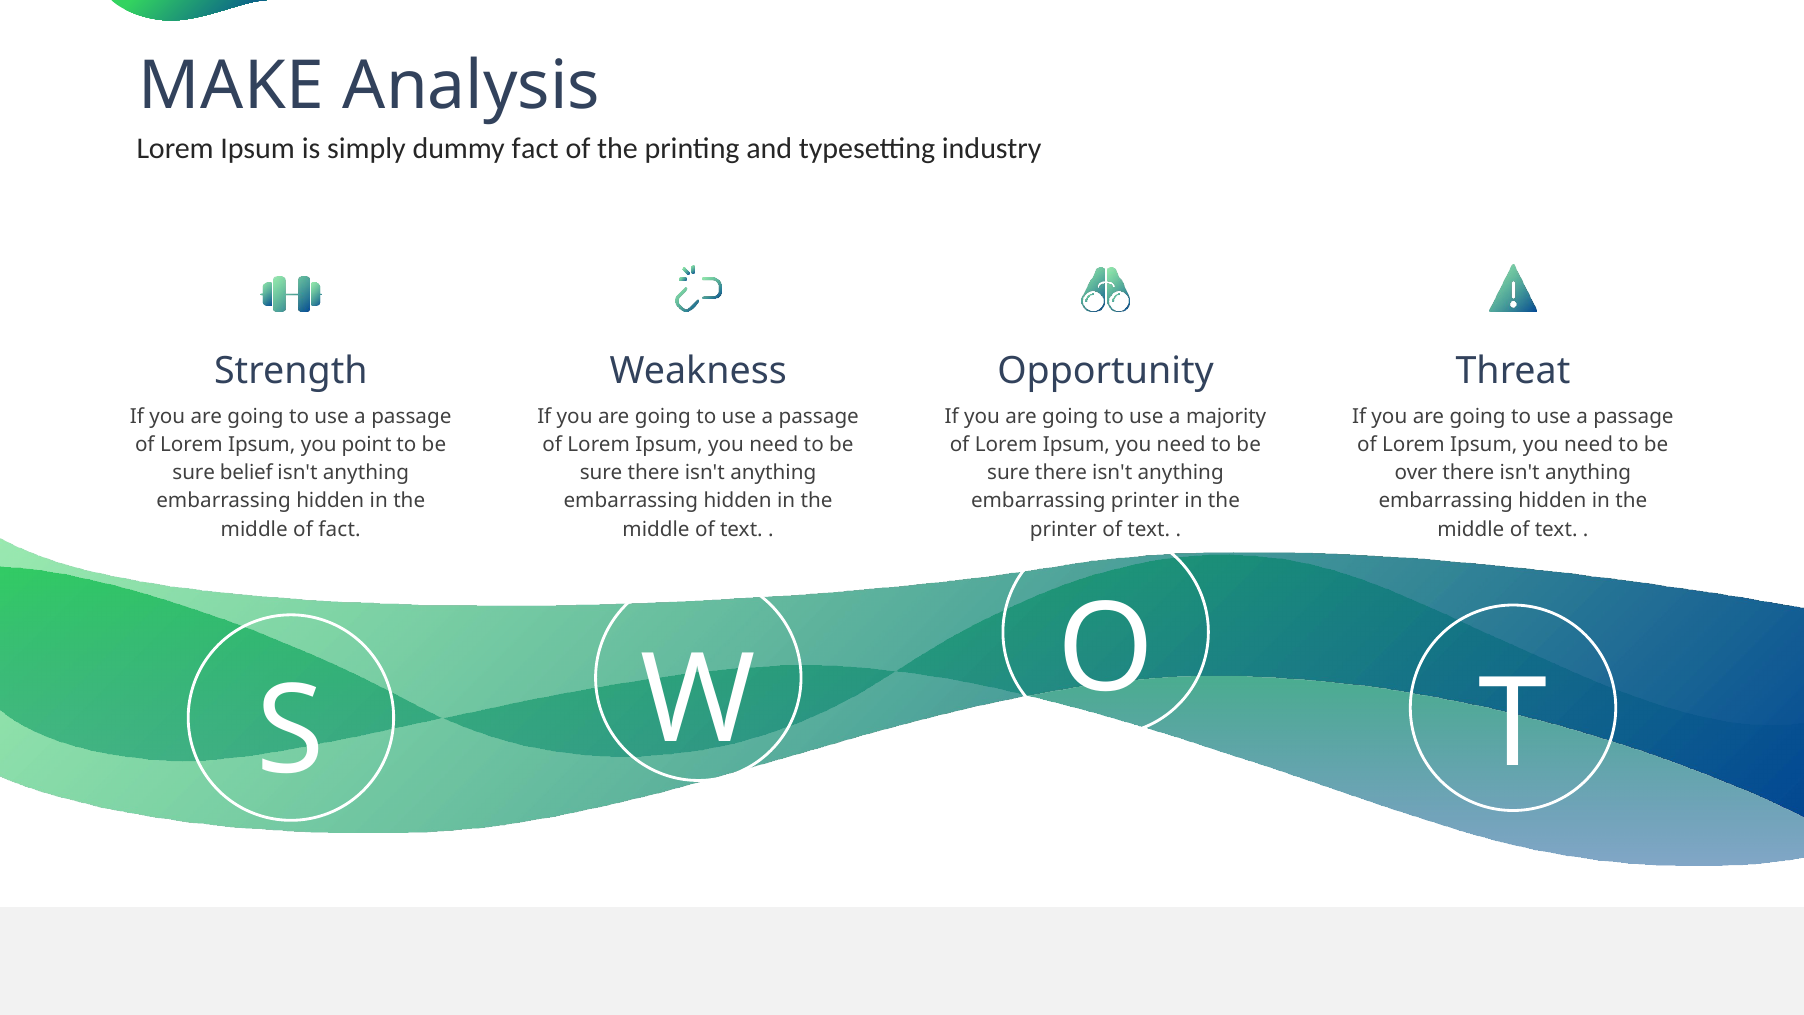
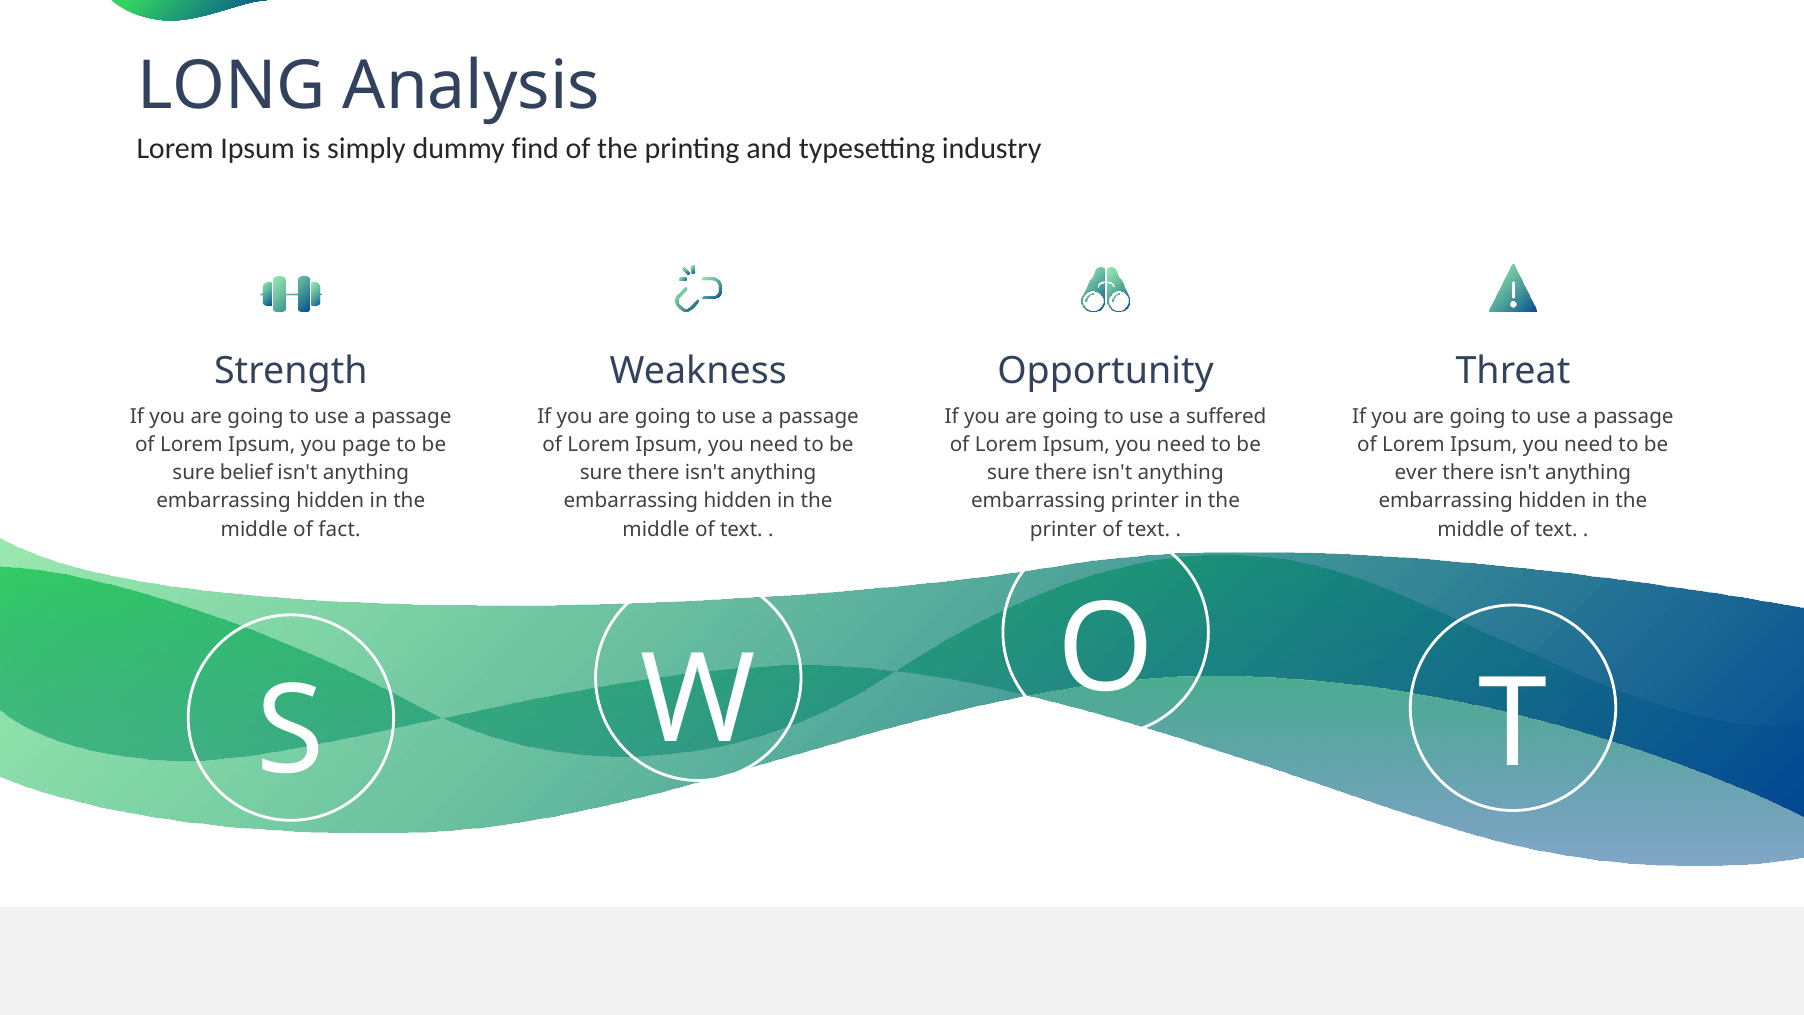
MAKE: MAKE -> LONG
dummy fact: fact -> find
majority: majority -> suffered
point: point -> page
over: over -> ever
